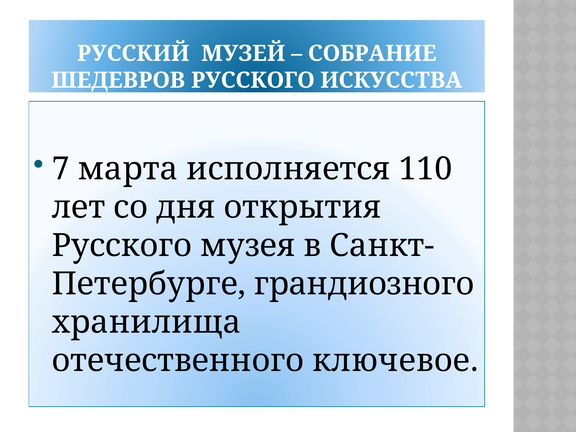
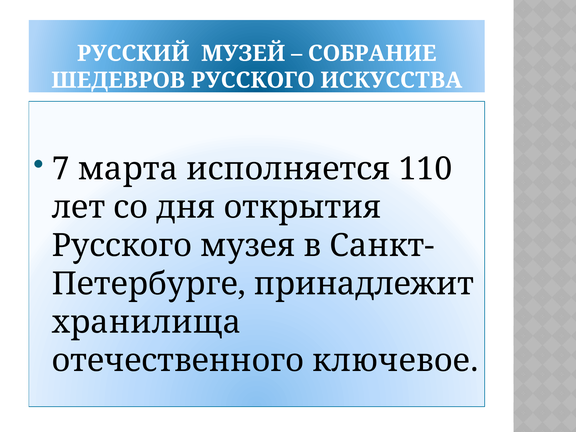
грандиозного: грандиозного -> принадлежит
